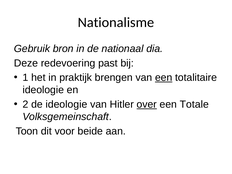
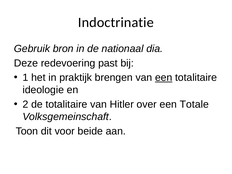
Nationalisme: Nationalisme -> Indoctrinatie
de ideologie: ideologie -> totalitaire
over underline: present -> none
